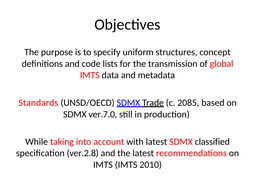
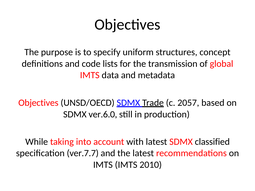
Standards at (38, 103): Standards -> Objectives
2085: 2085 -> 2057
ver.7.0: ver.7.0 -> ver.6.0
ver.2.8: ver.2.8 -> ver.7.7
